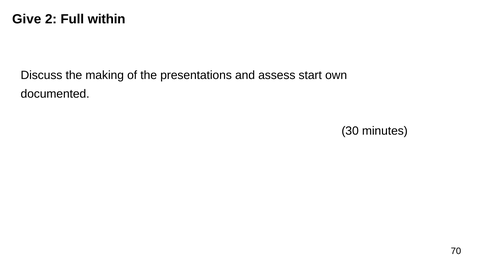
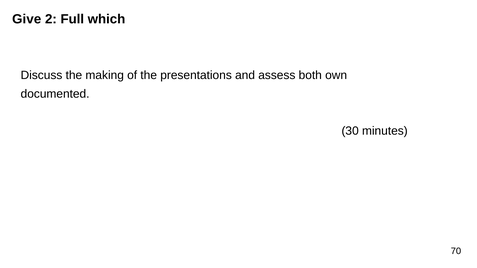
within: within -> which
start: start -> both
